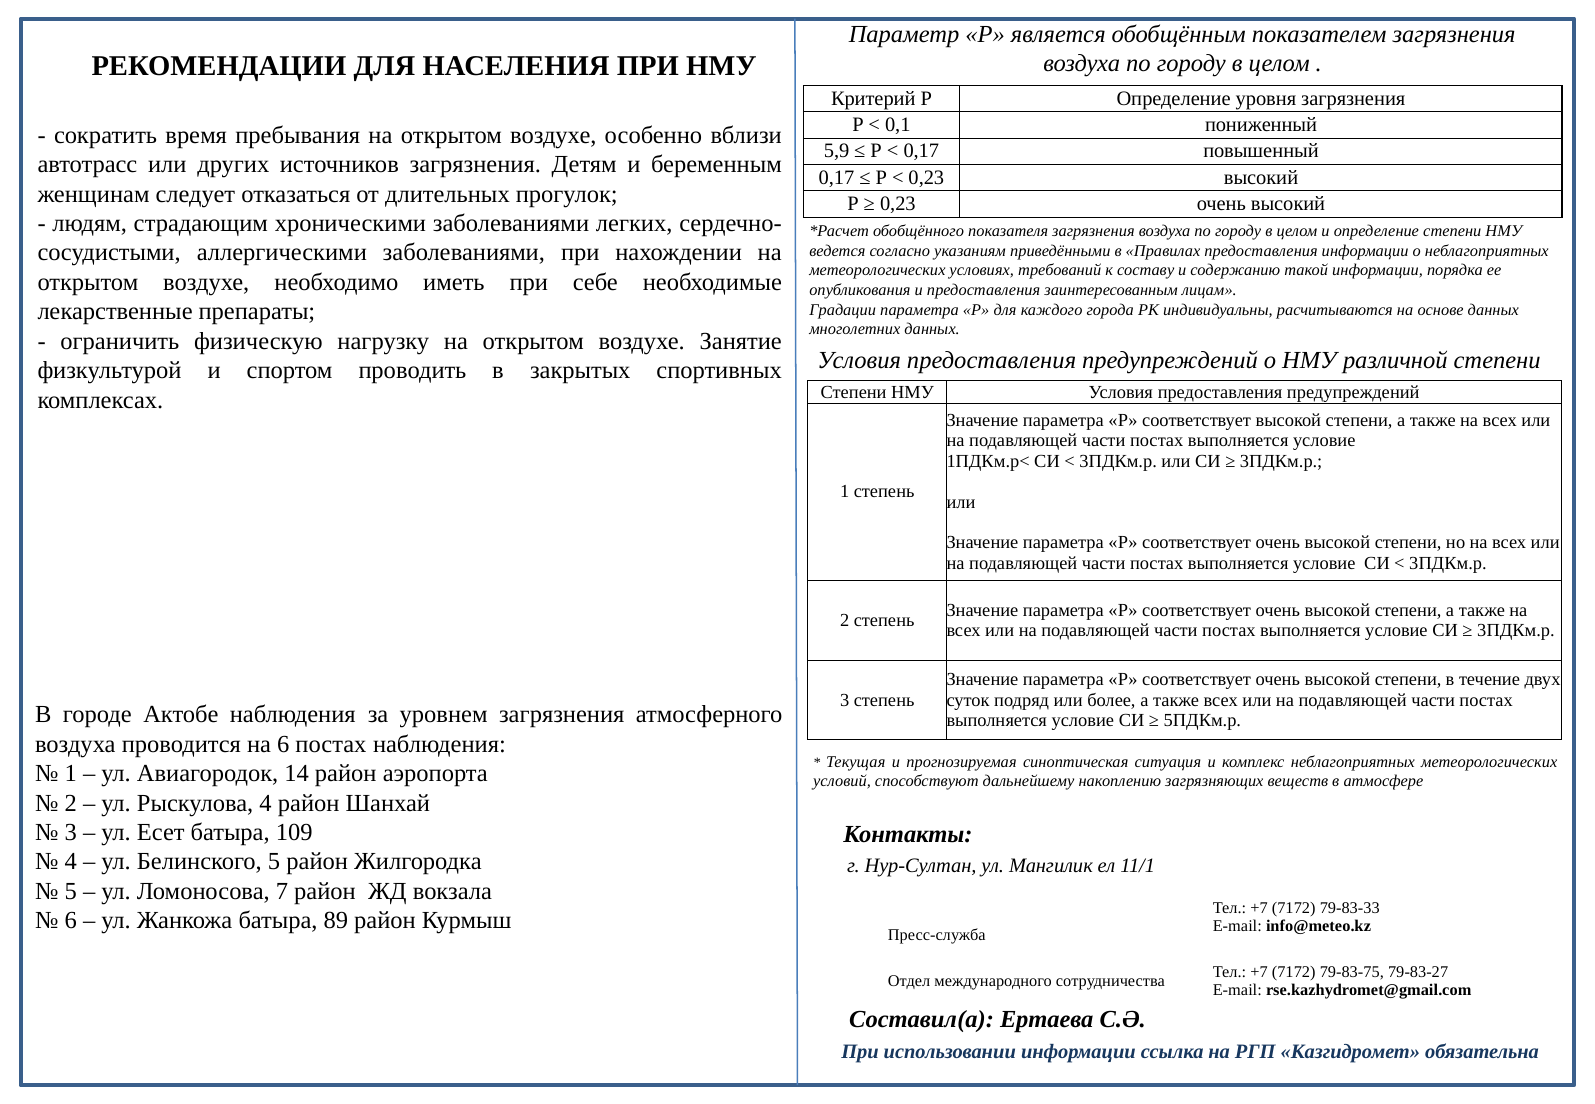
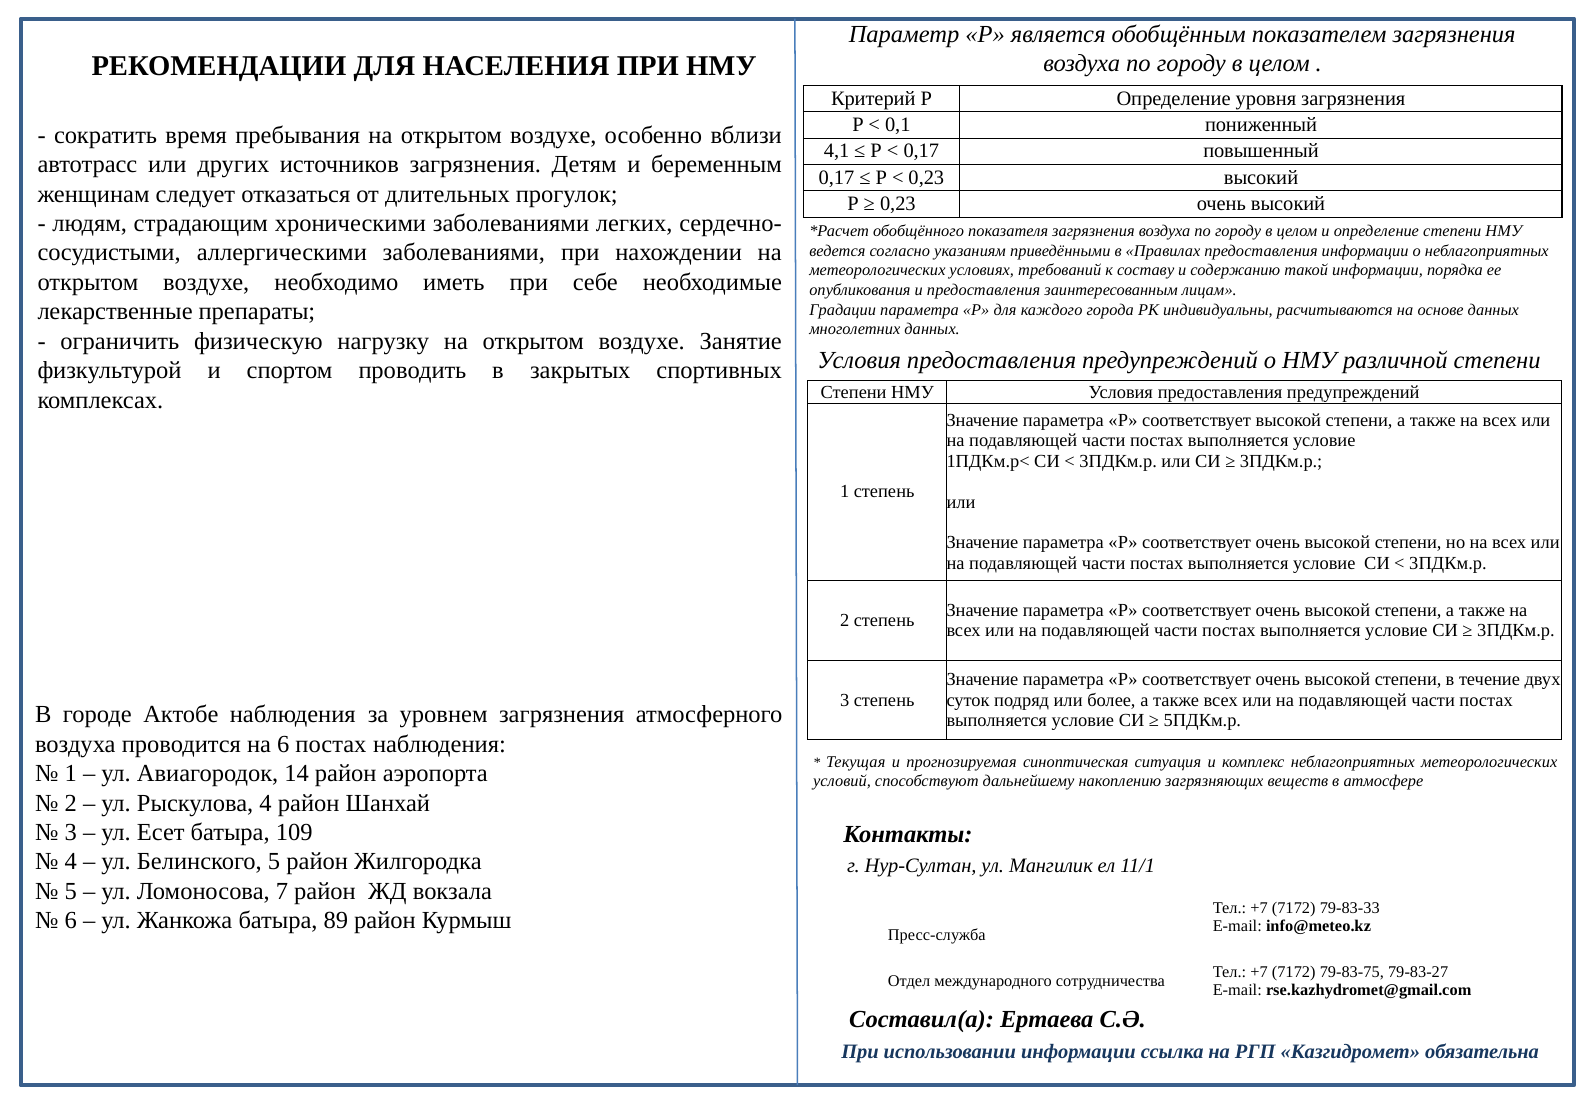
5,9: 5,9 -> 4,1
